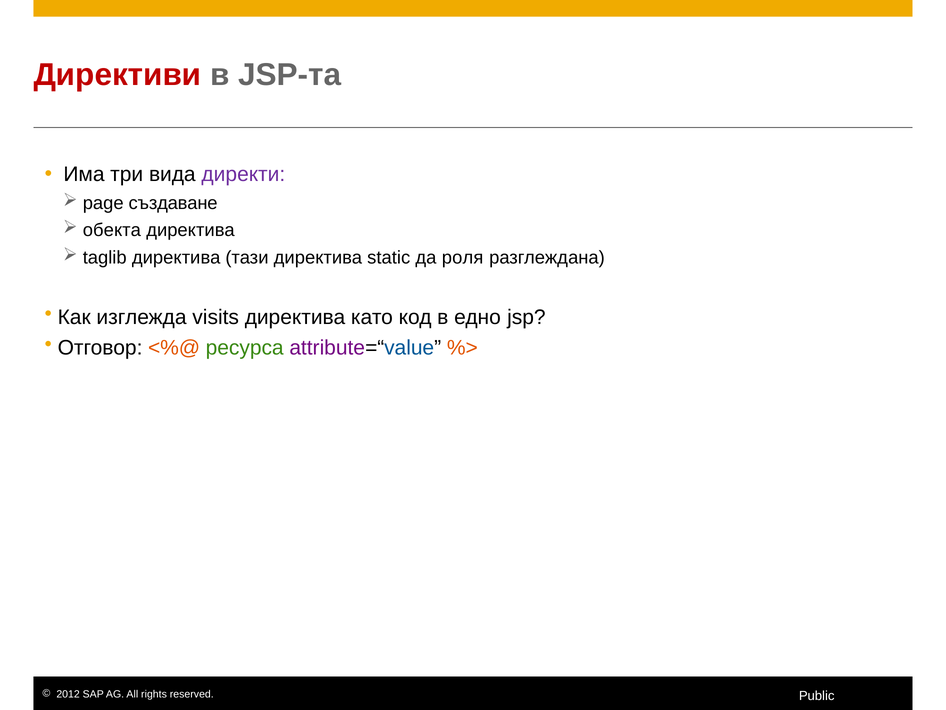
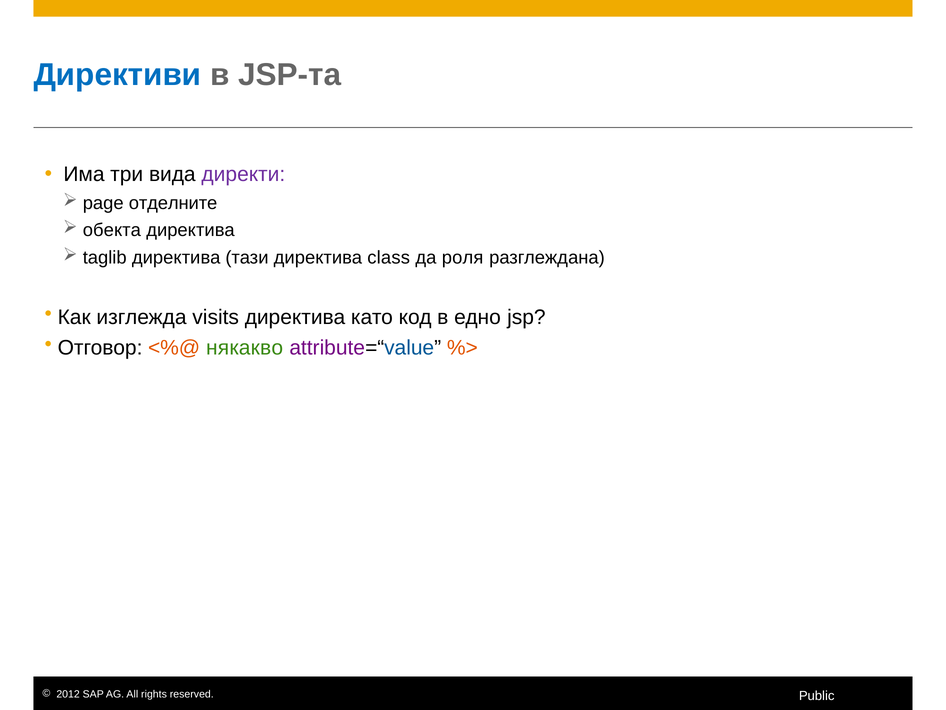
Директиви colour: red -> blue
създаване: създаване -> отделните
static: static -> class
ресурса: ресурса -> някакво
